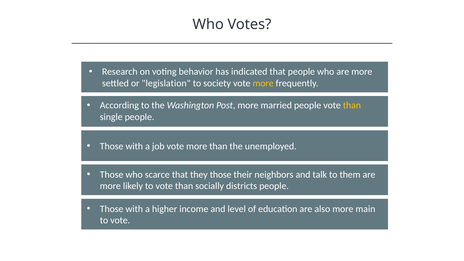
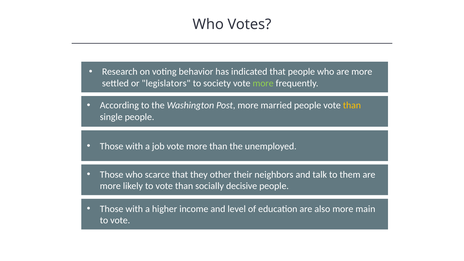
legislation: legislation -> legislators
more at (263, 83) colour: yellow -> light green
they those: those -> other
districts: districts -> decisive
